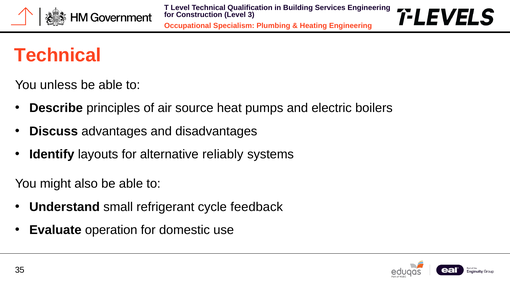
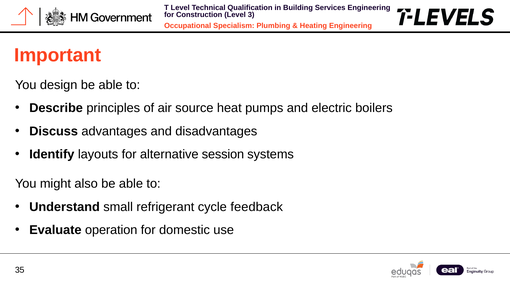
Technical at (58, 55): Technical -> Important
unless: unless -> design
reliably: reliably -> session
